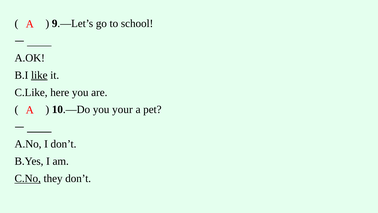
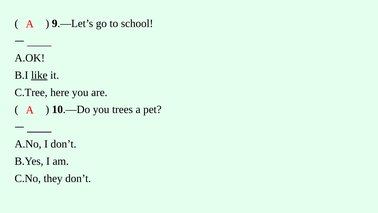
C.Like: C.Like -> C.Tree
your: your -> trees
C.No underline: present -> none
